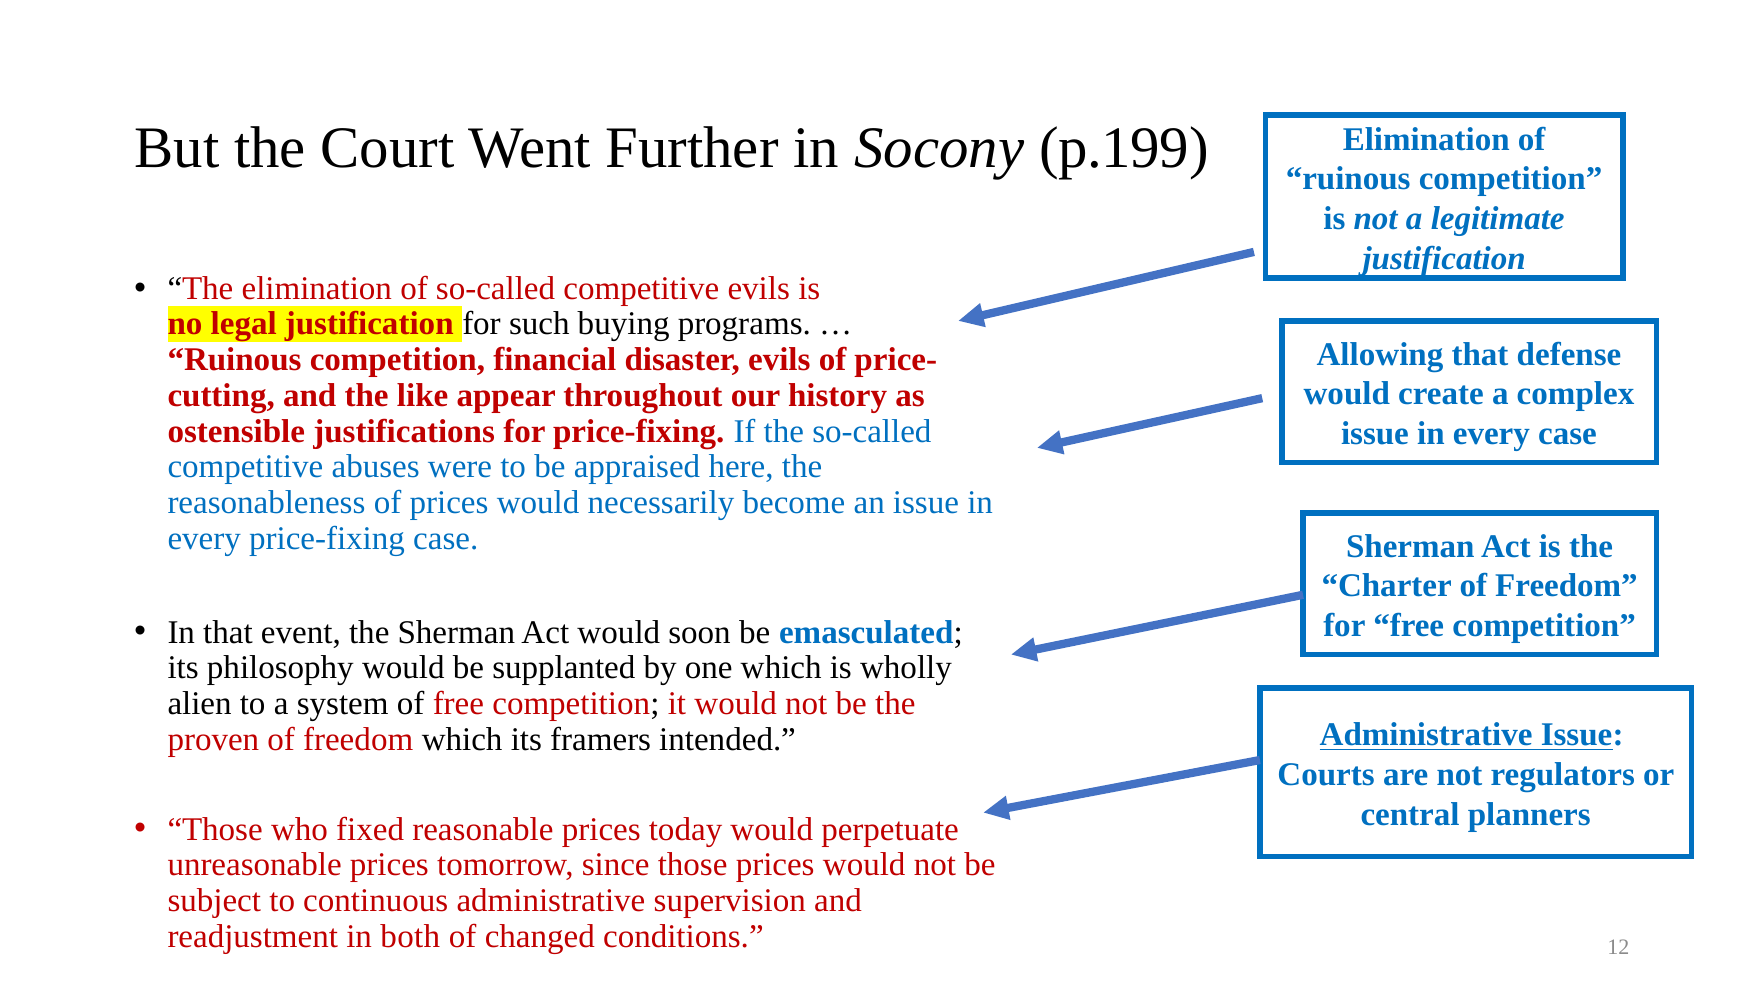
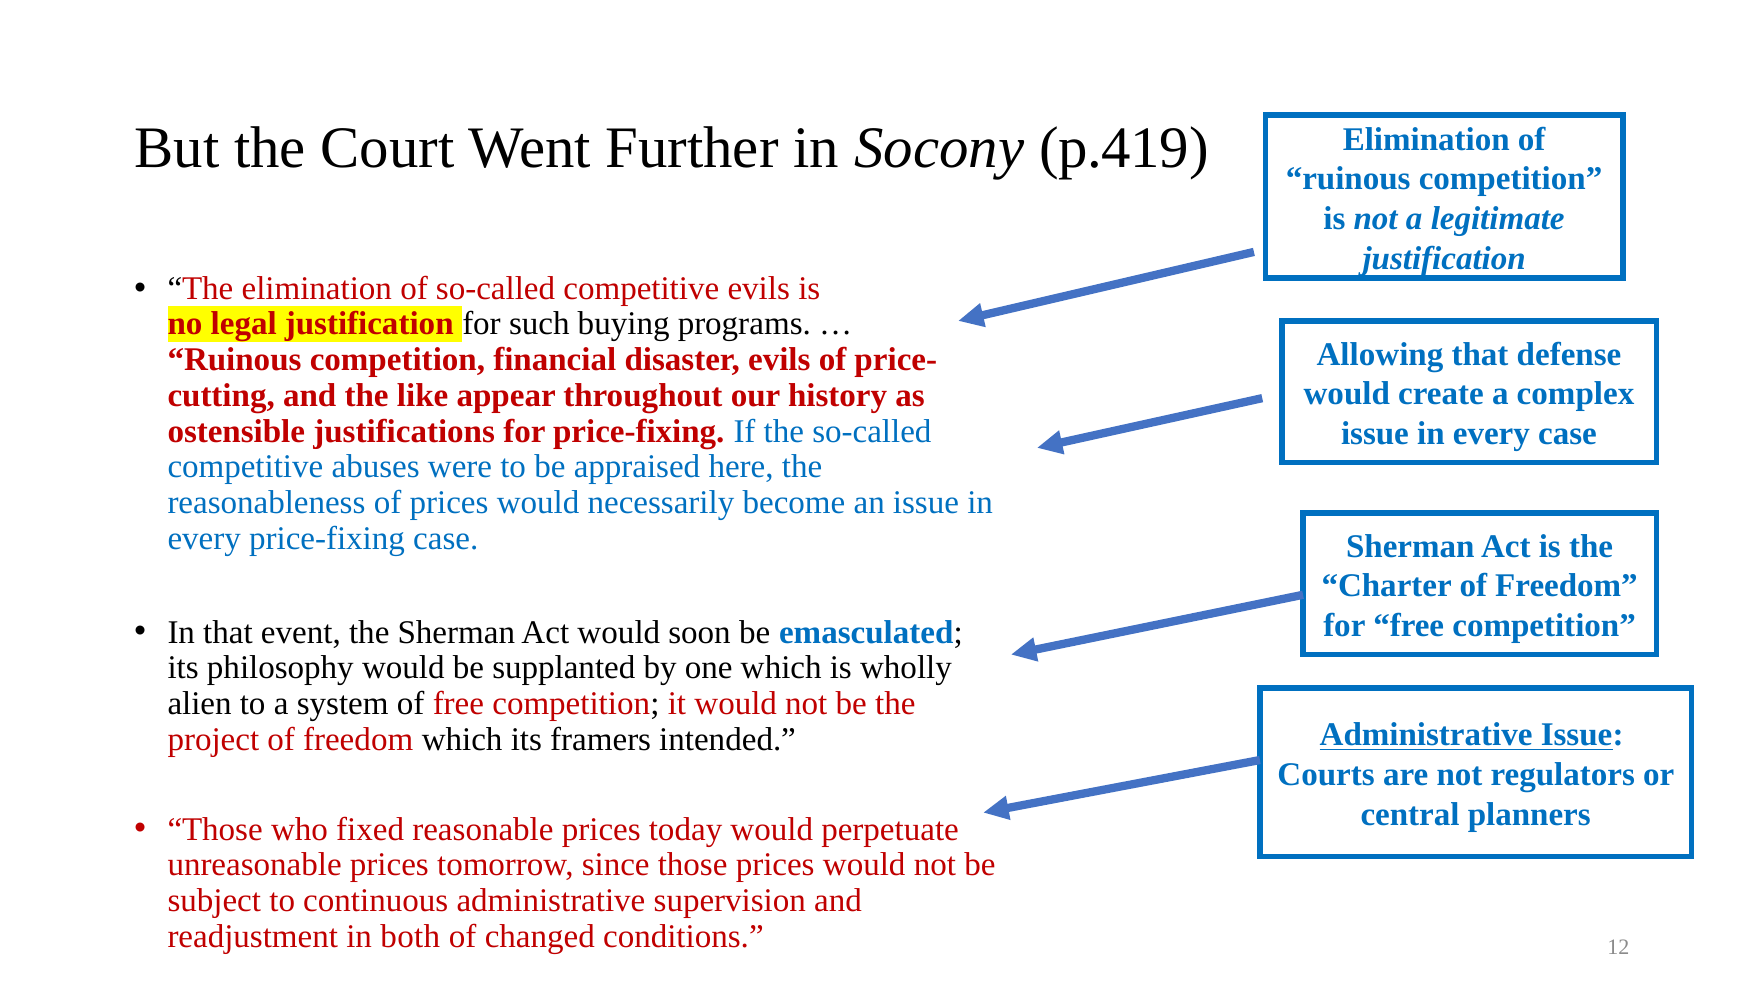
p.199: p.199 -> p.419
proven: proven -> project
